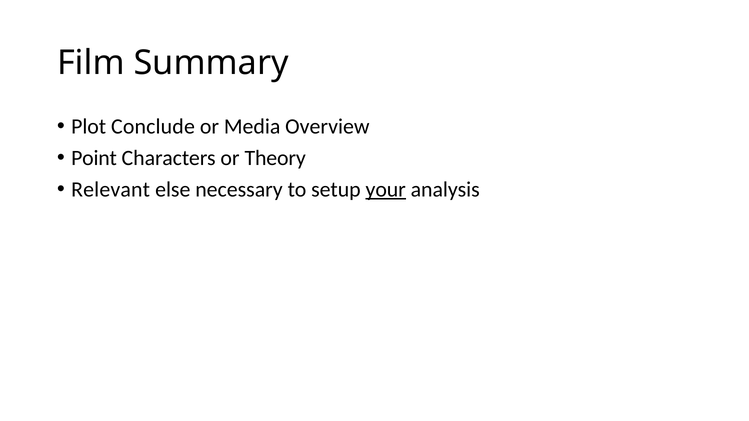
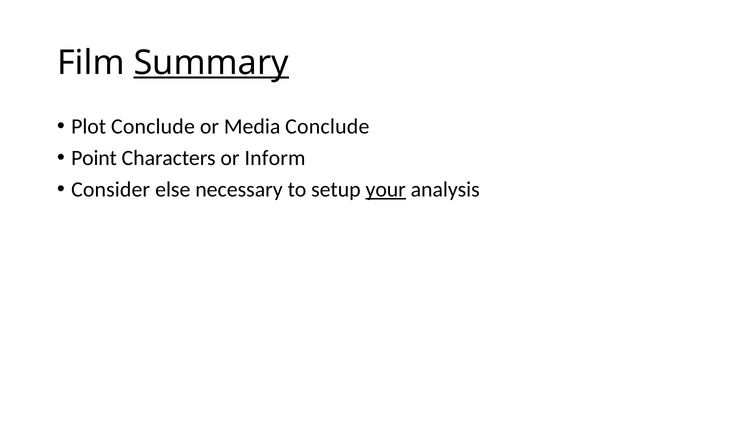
Summary underline: none -> present
Media Overview: Overview -> Conclude
Theory: Theory -> Inform
Relevant: Relevant -> Consider
